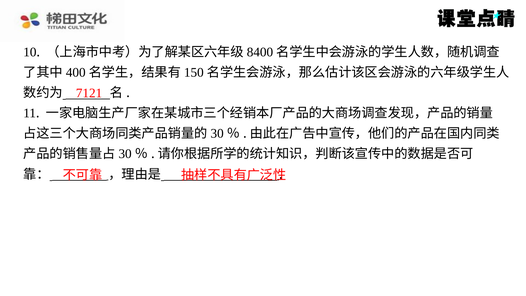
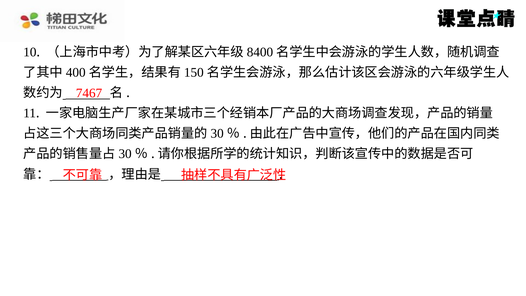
7121: 7121 -> 7467
